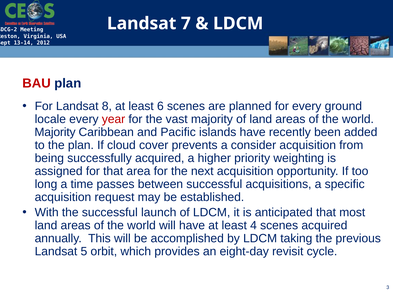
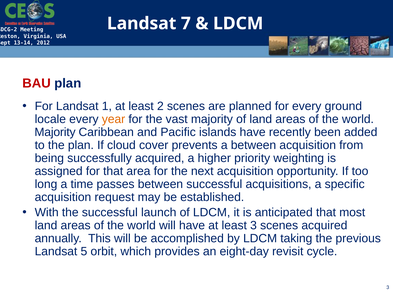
8: 8 -> 1
6: 6 -> 2
year colour: red -> orange
a consider: consider -> between
least 4: 4 -> 3
